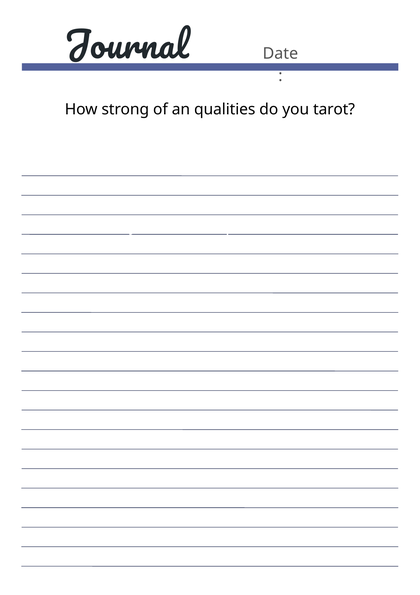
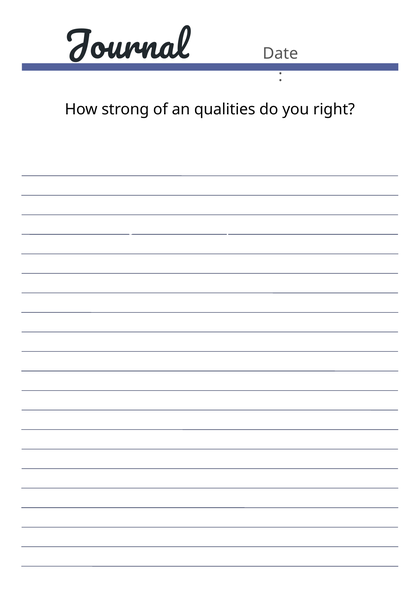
tarot: tarot -> right
